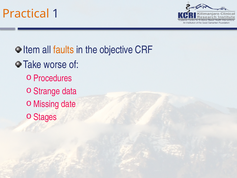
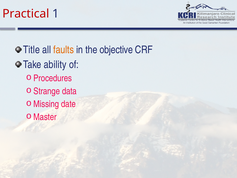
Practical colour: orange -> red
Item: Item -> Title
worse: worse -> ability
Stages: Stages -> Master
